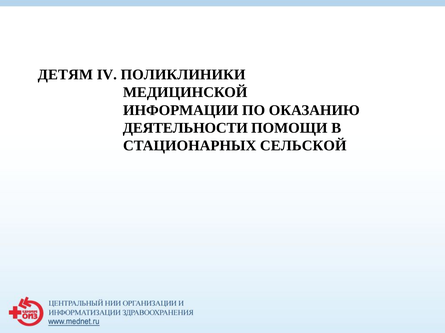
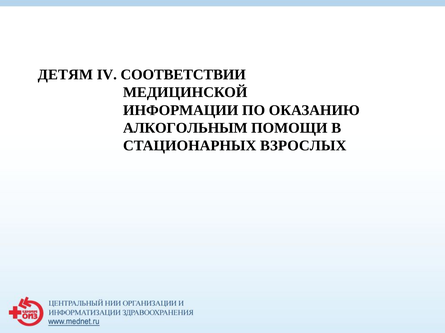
ПОЛИКЛИНИКИ: ПОЛИКЛИНИКИ -> СООТВЕТСТВИИ
ДЕЯТЕЛЬНОСТИ: ДЕЯТЕЛЬНОСТИ -> АЛКОГОЛЬНЫМ
СЕЛЬСКОЙ: СЕЛЬСКОЙ -> ВЗРОСЛЫХ
